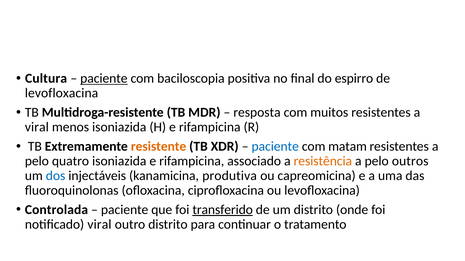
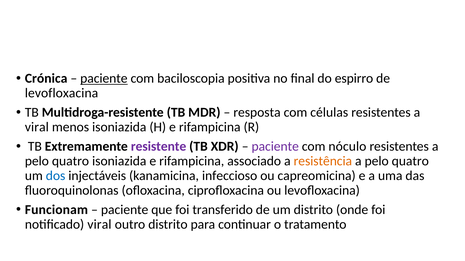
Cultura: Cultura -> Crónica
muitos: muitos -> células
resistente colour: orange -> purple
paciente at (275, 147) colour: blue -> purple
matam: matam -> nóculo
outros at (410, 161): outros -> quatro
produtiva: produtiva -> infeccioso
Controlada: Controlada -> Funcionam
transferido underline: present -> none
